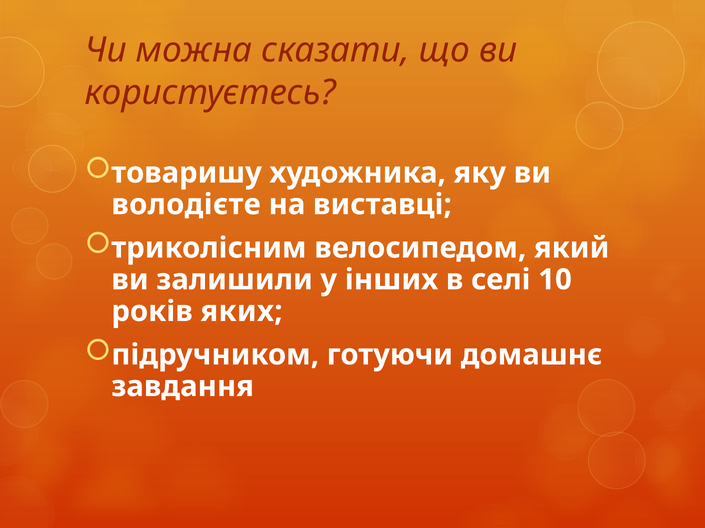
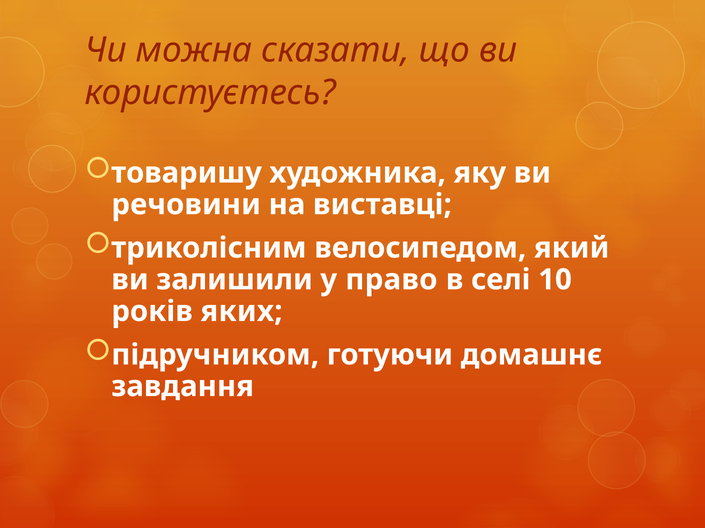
володієте: володієте -> речовини
інших: інших -> право
